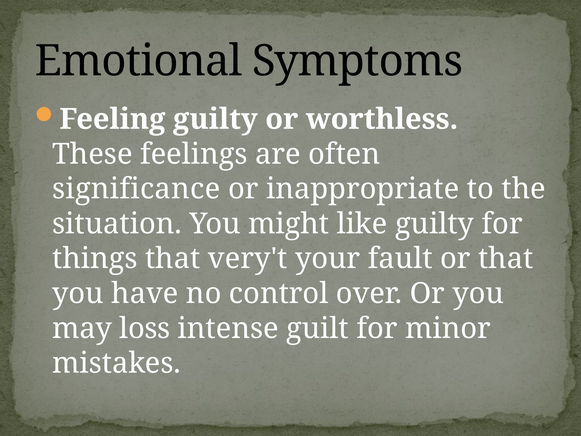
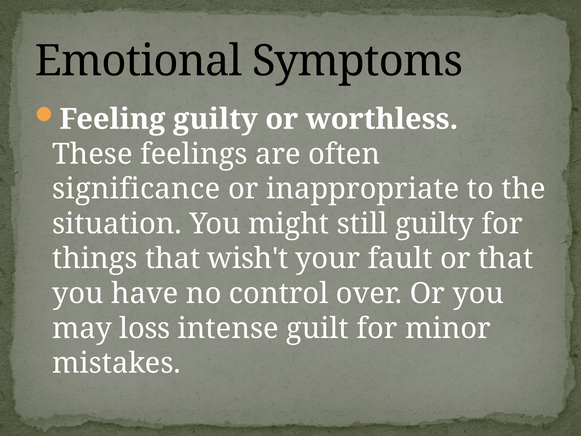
like: like -> still
very't: very't -> wish't
